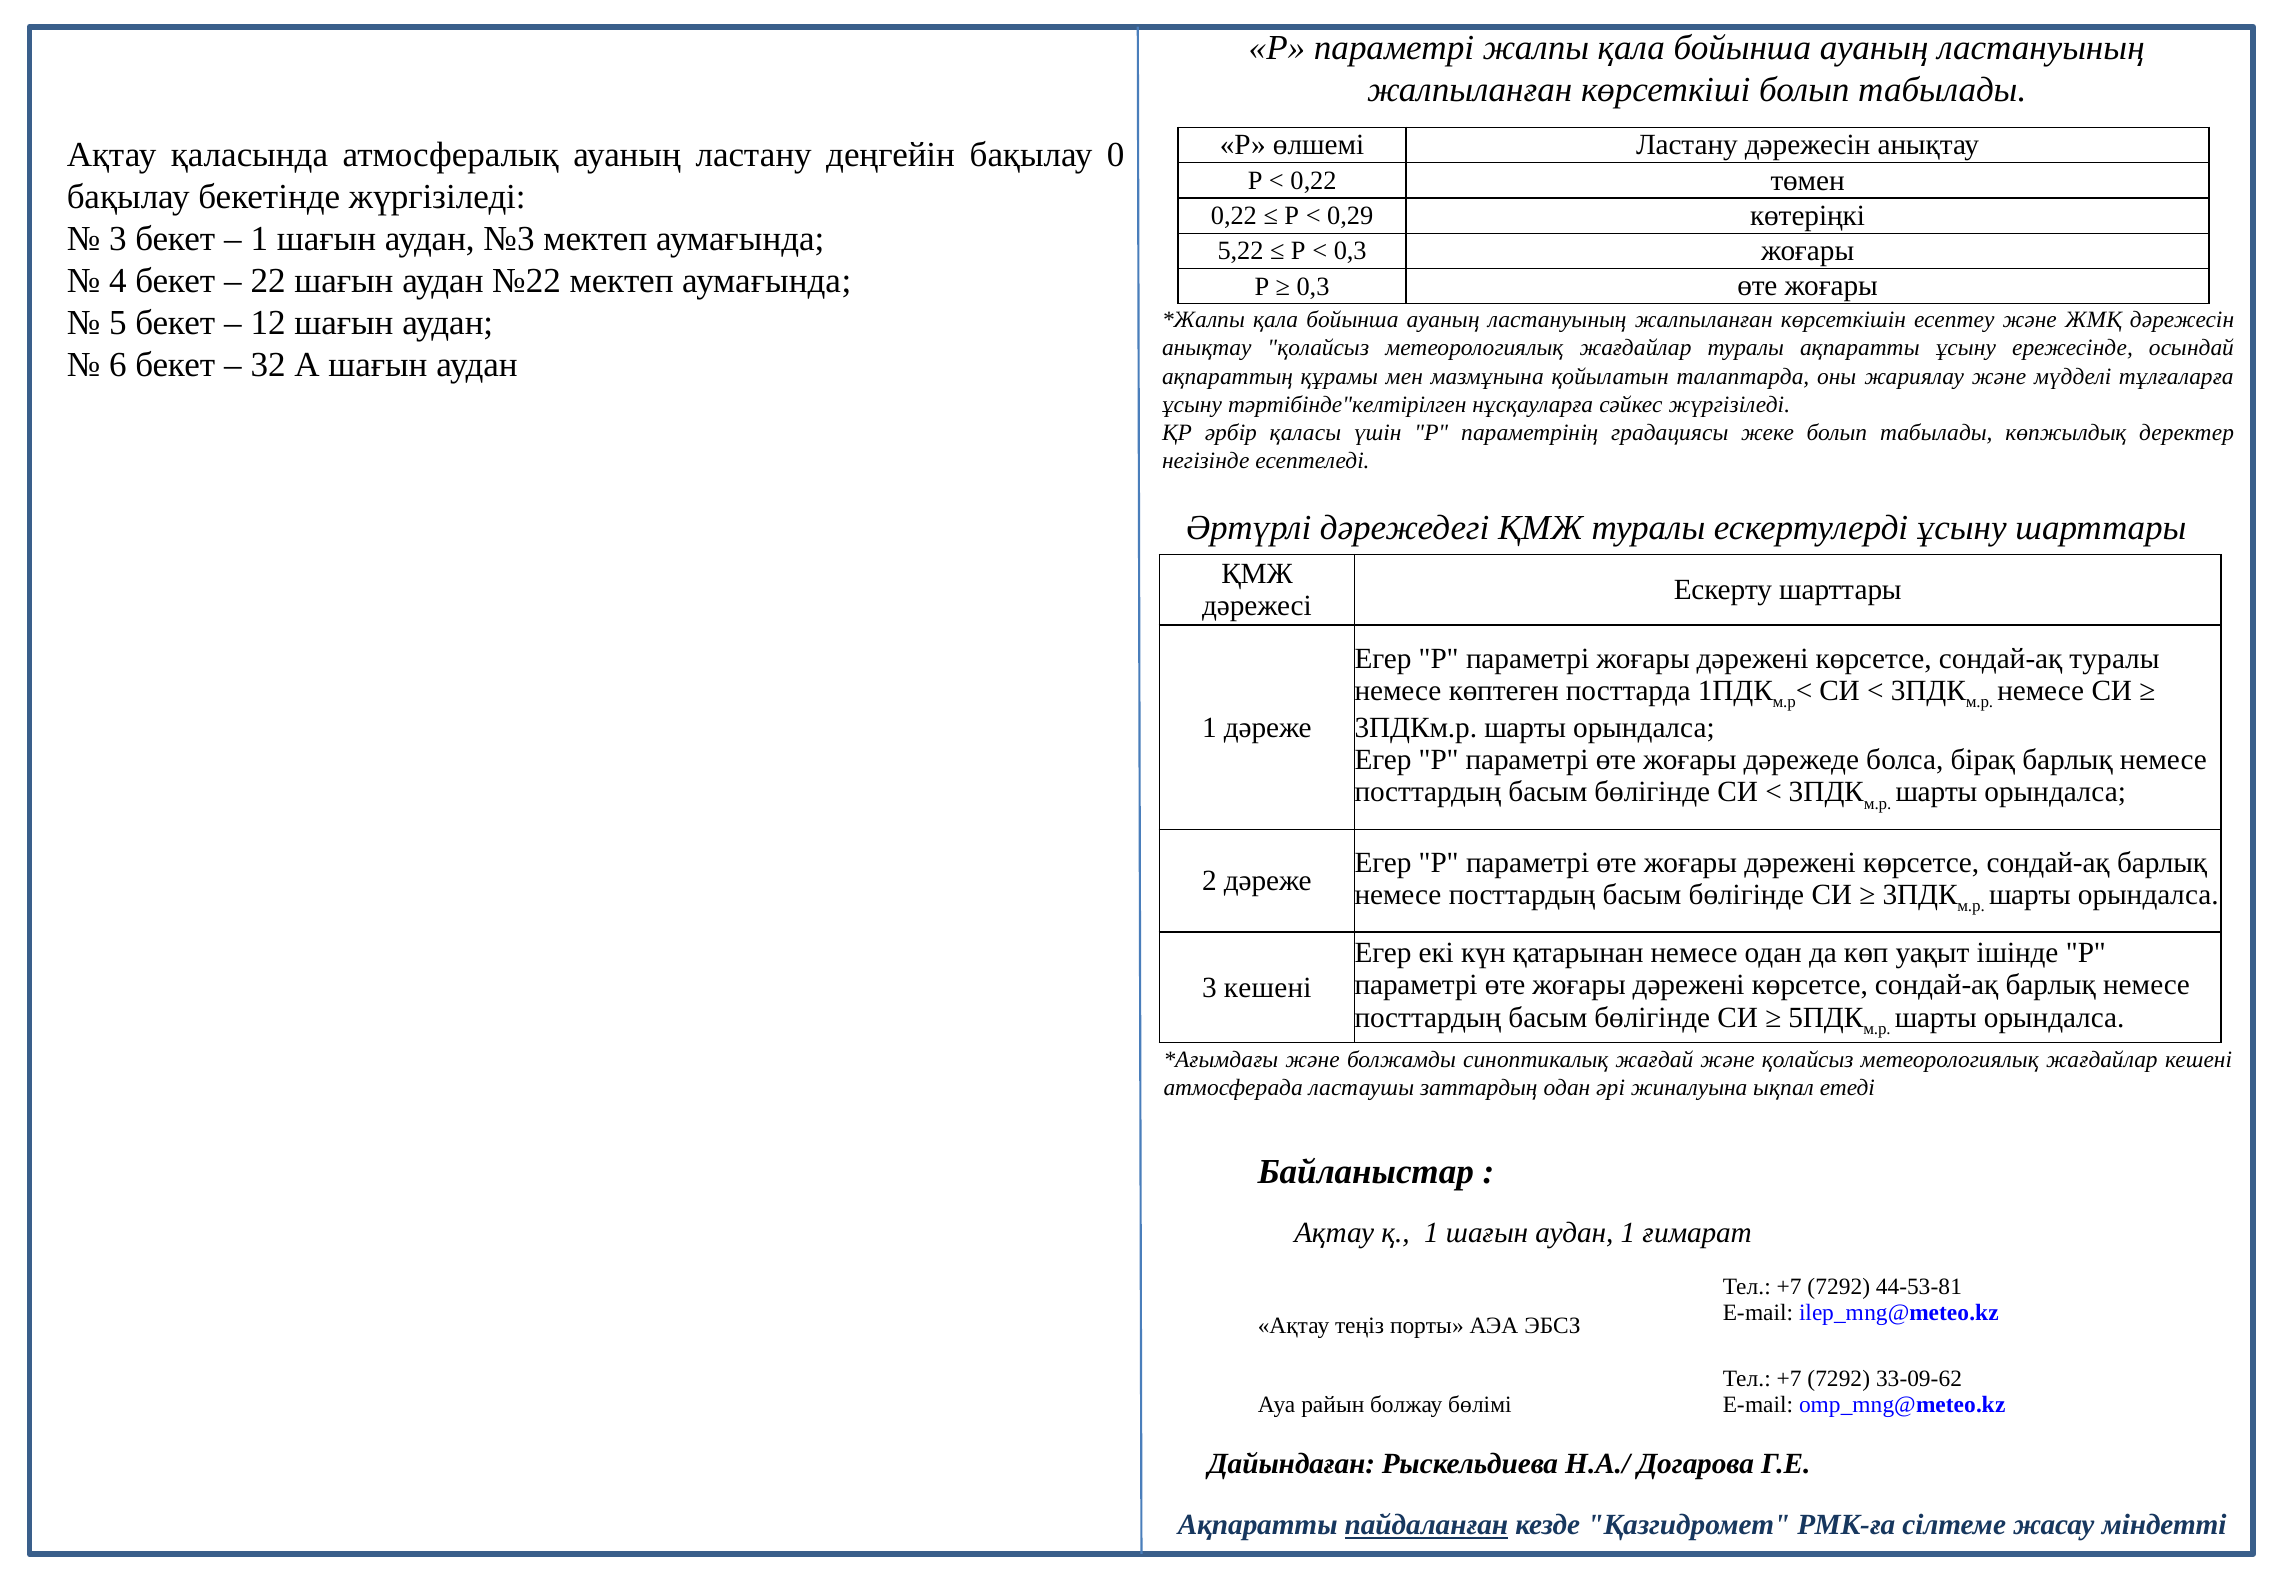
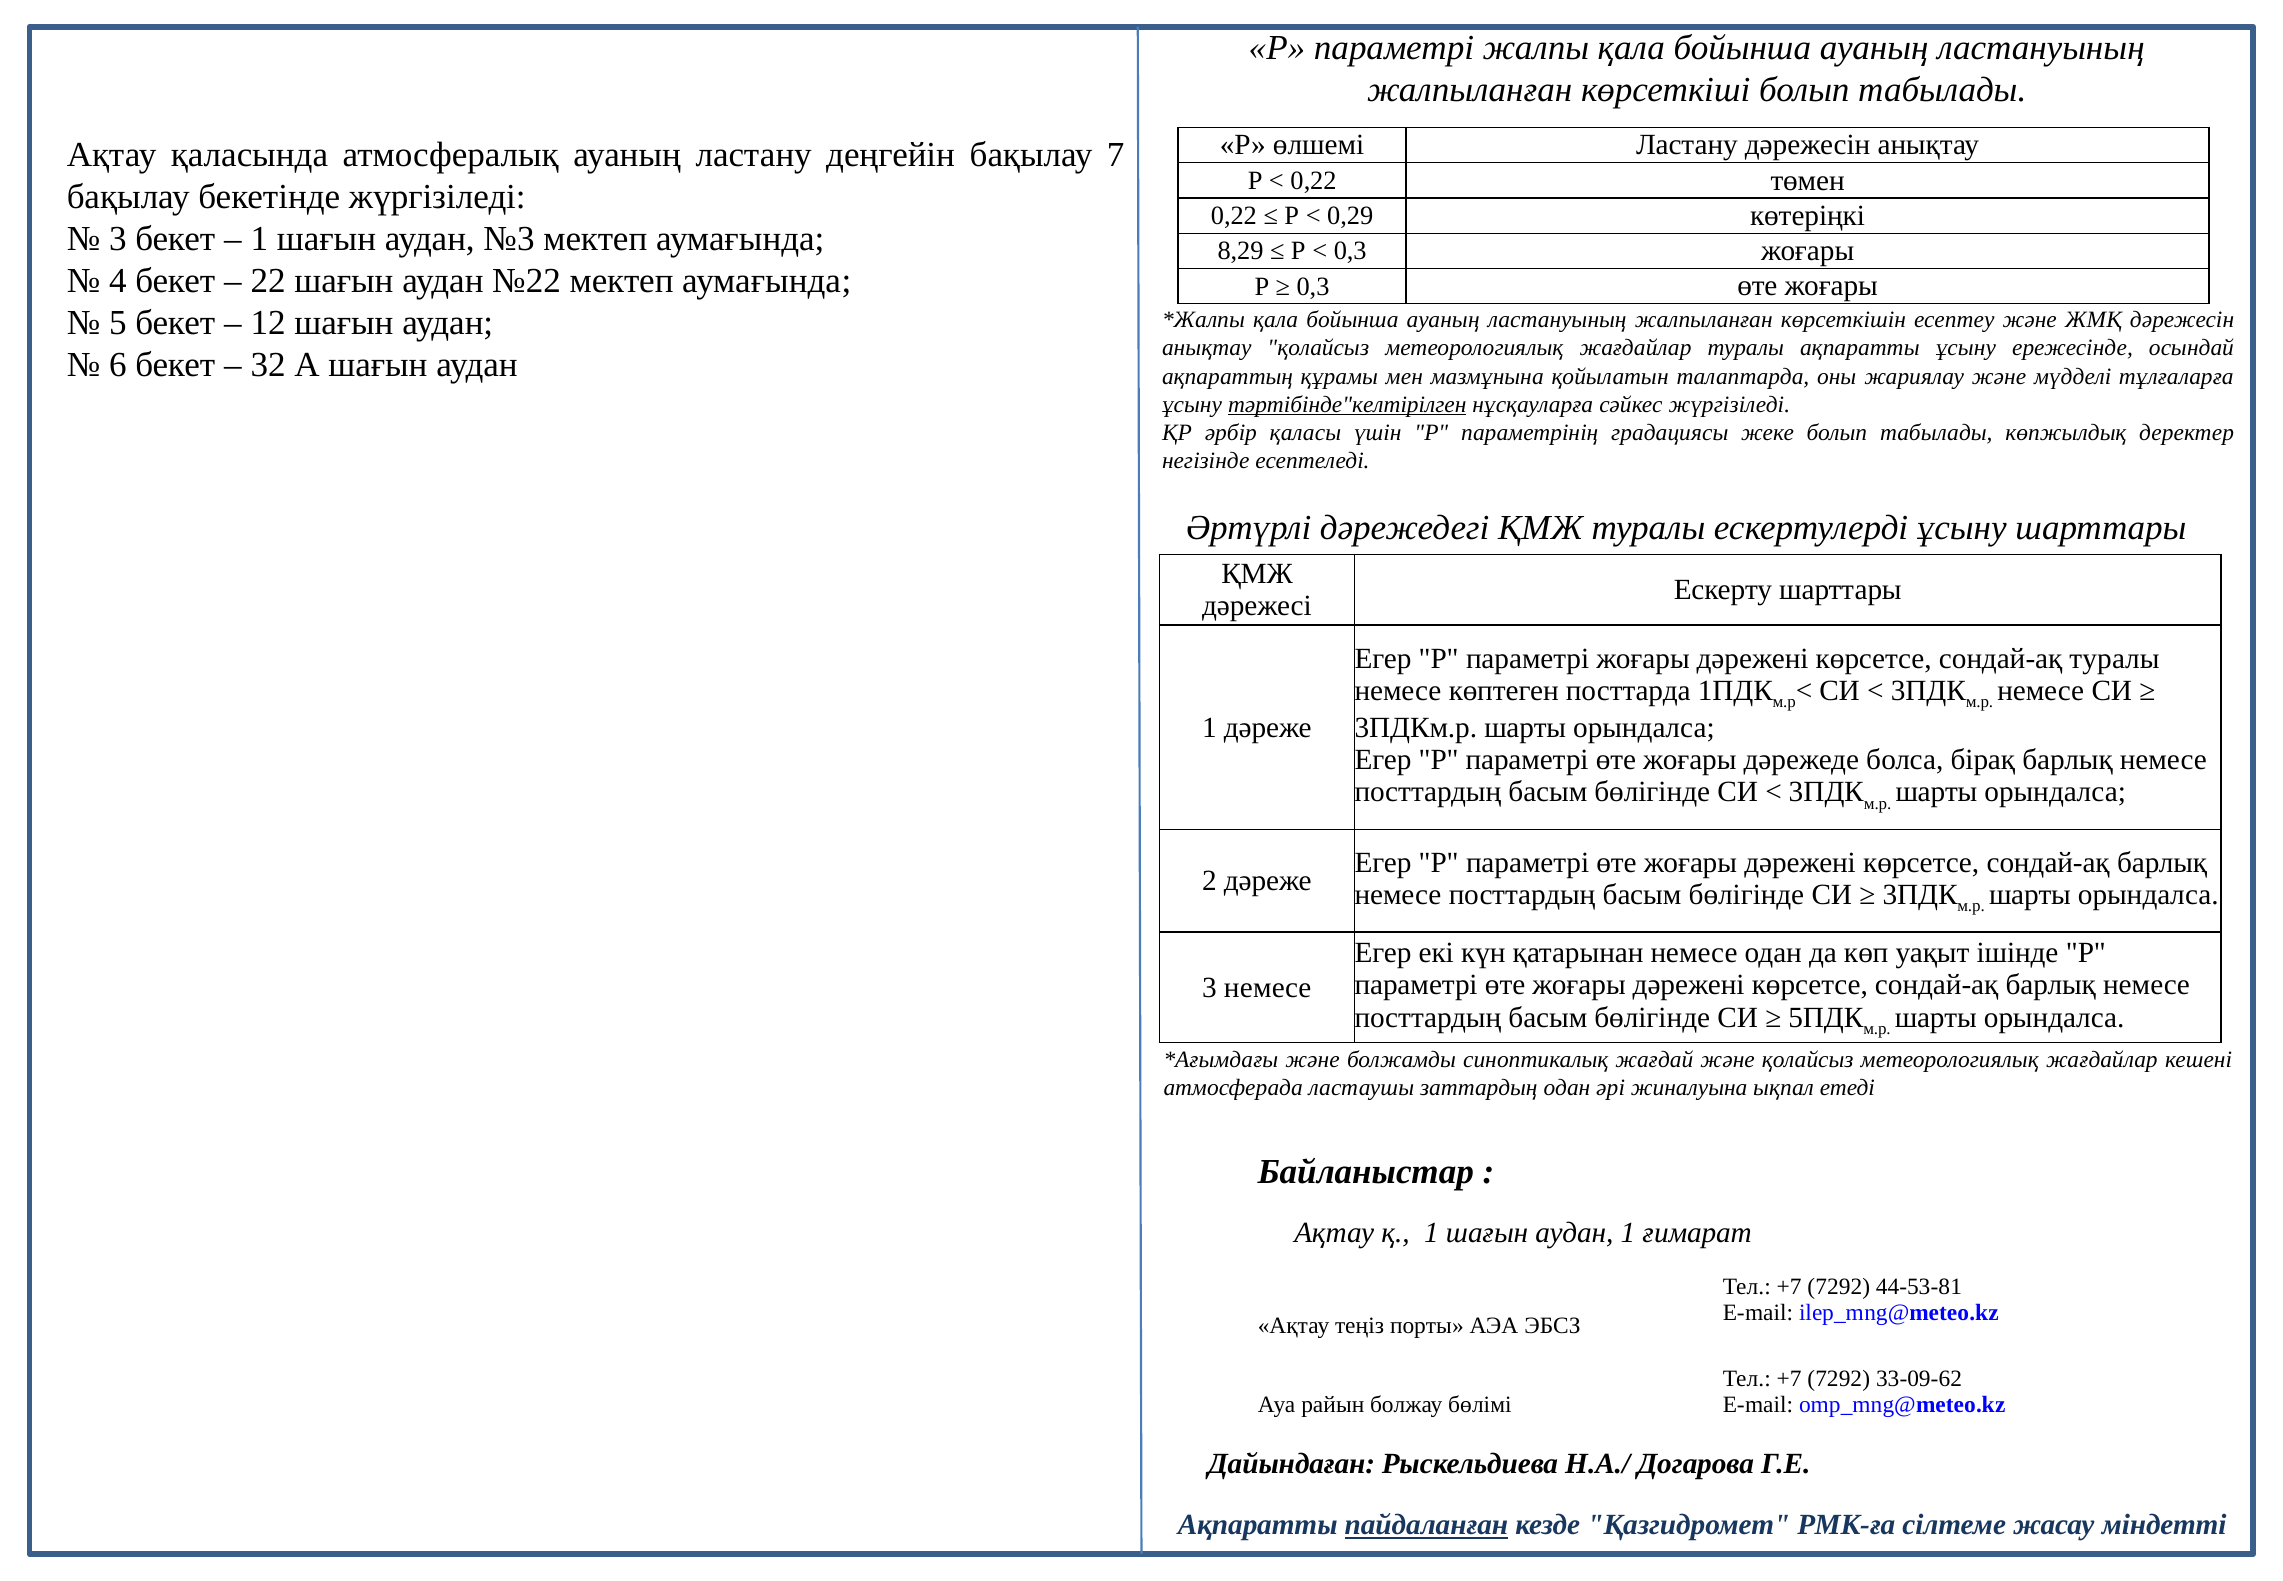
0: 0 -> 7
5,22: 5,22 -> 8,29
тәртібінде"келтірілген underline: none -> present
3 кешені: кешені -> немесе
